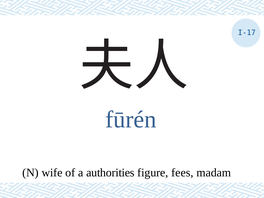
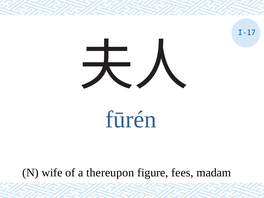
authorities: authorities -> thereupon
